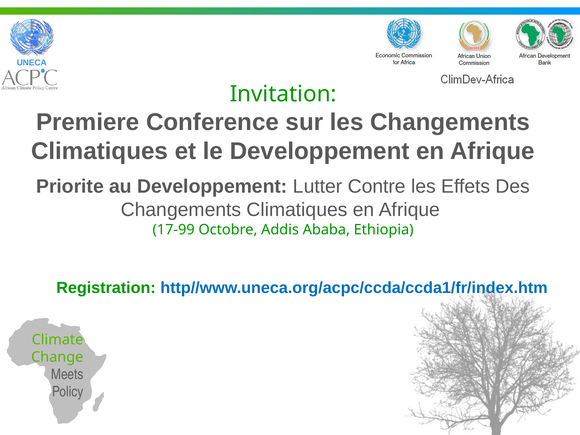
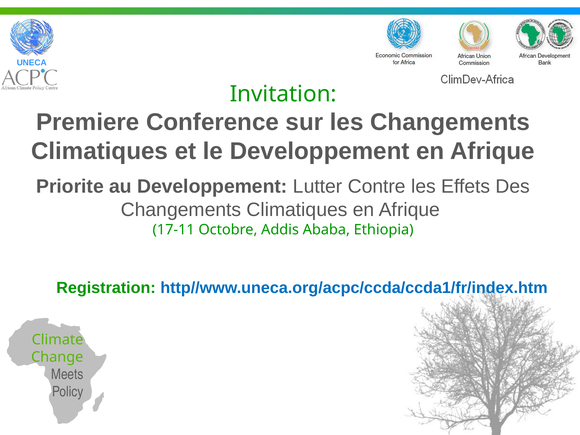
17-99: 17-99 -> 17-11
